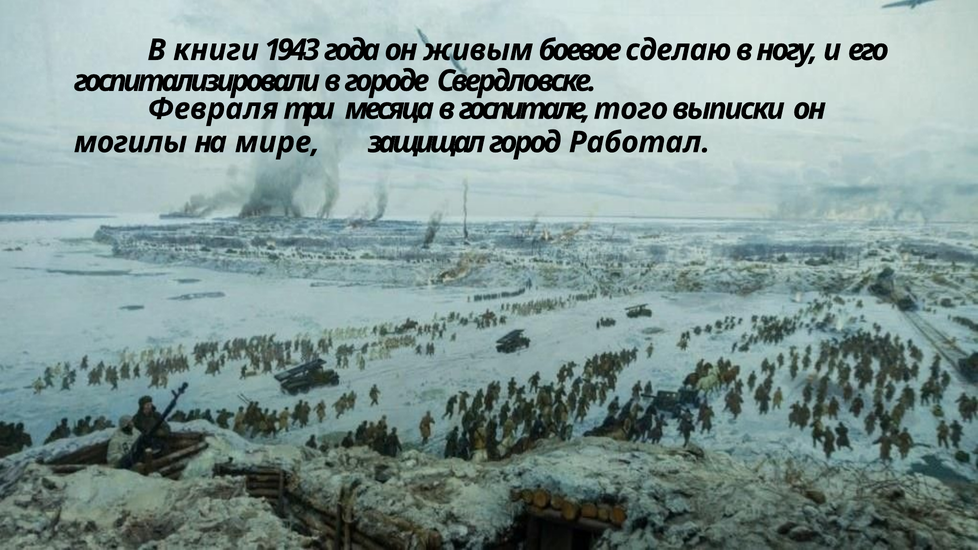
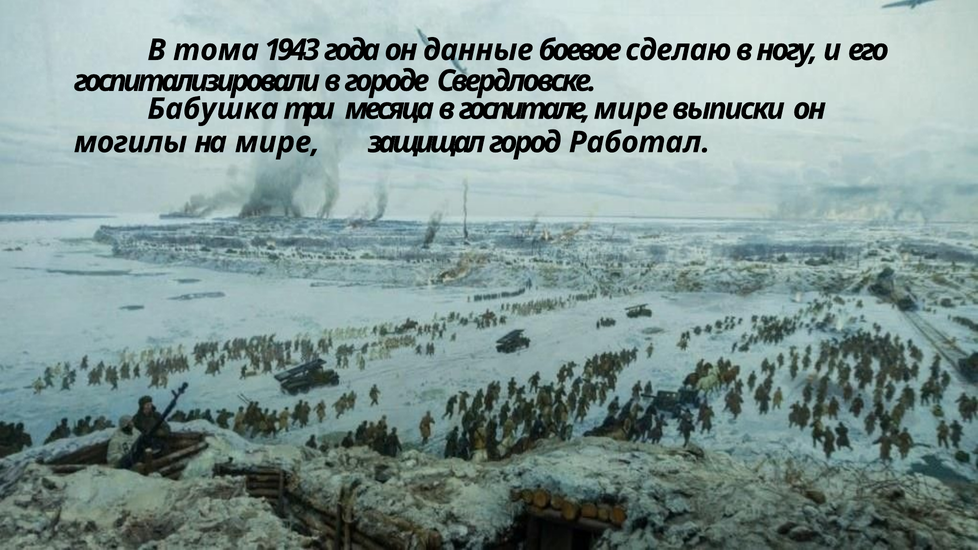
книги: книги -> тома
живым: живым -> данные
Февраля: Февраля -> Бабушка
госпитале того: того -> мире
